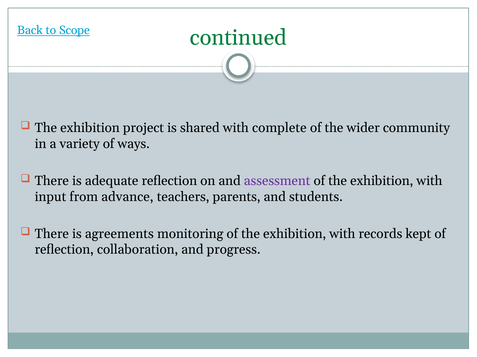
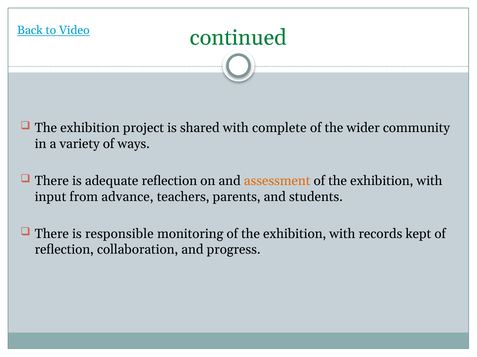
Scope: Scope -> Video
assessment colour: purple -> orange
agreements: agreements -> responsible
